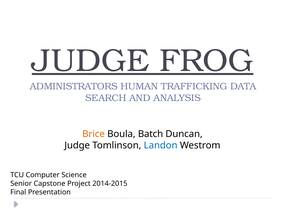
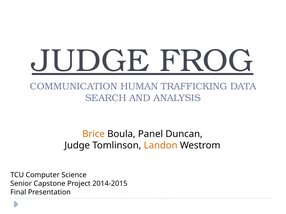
ADMINISTRATORS: ADMINISTRATORS -> COMMUNICATION
Batch: Batch -> Panel
Landon colour: blue -> orange
